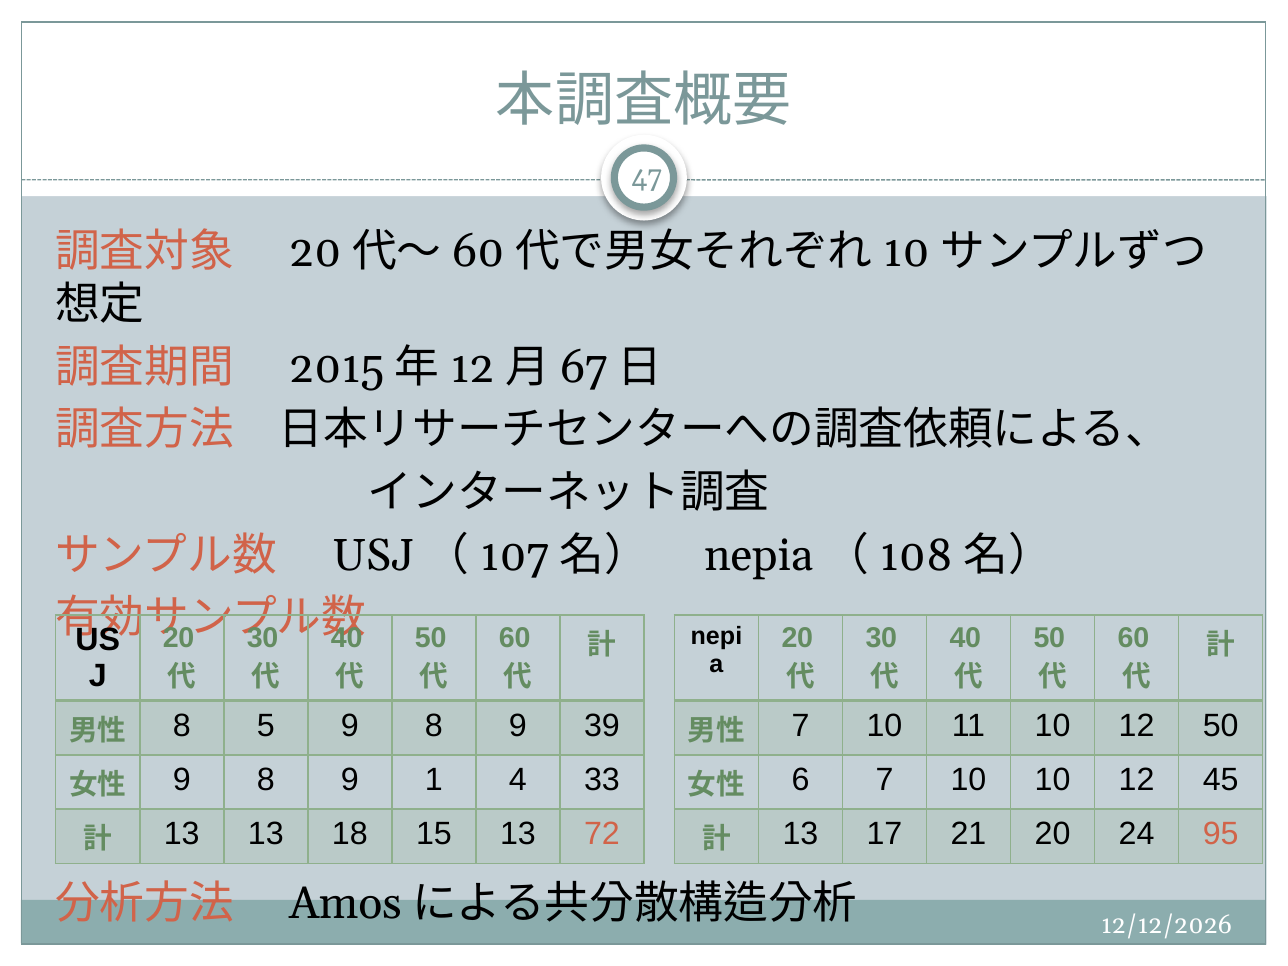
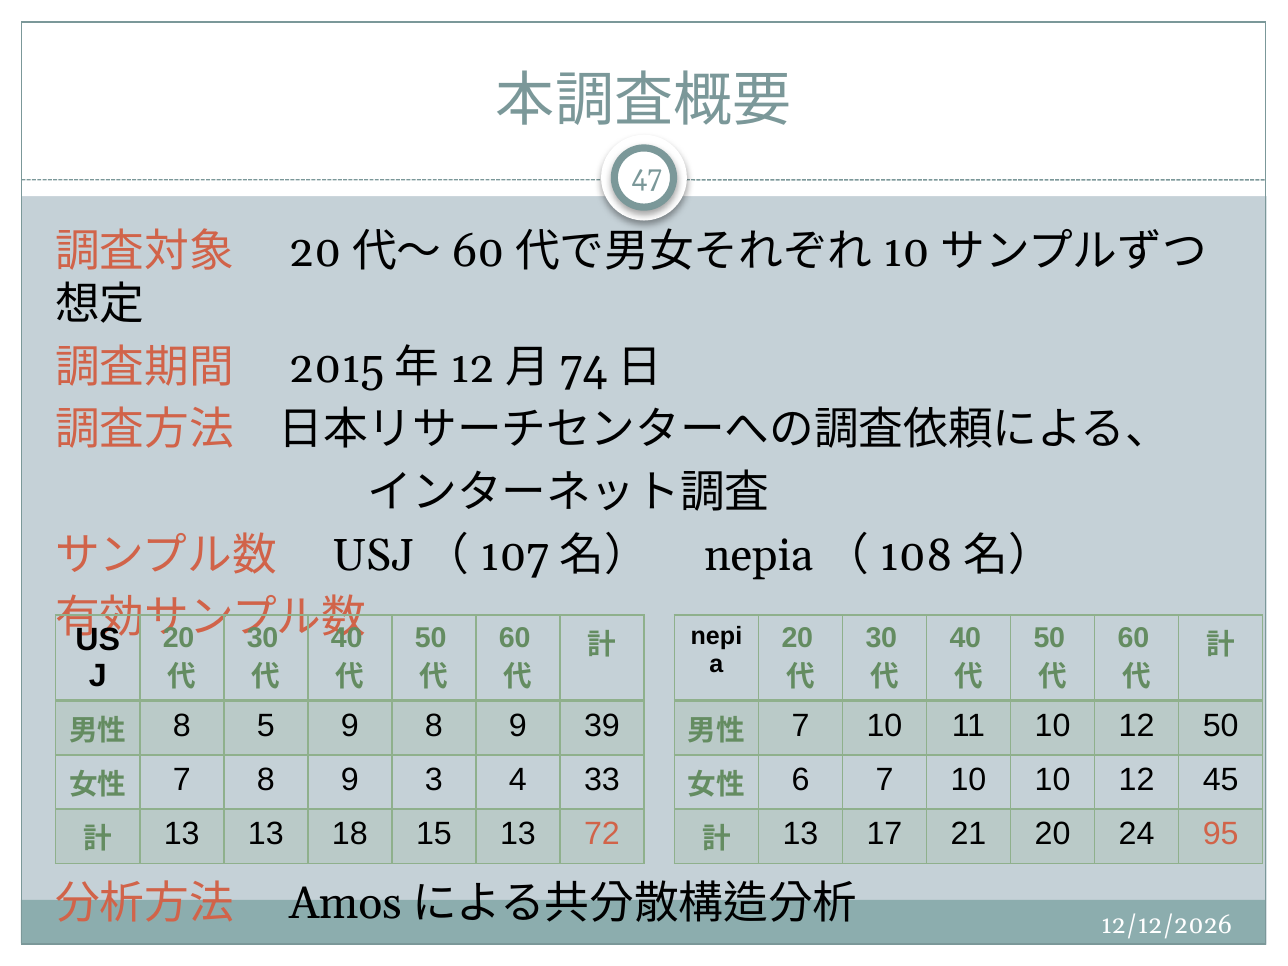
67: 67 -> 74
9 at (182, 780): 9 -> 7
1: 1 -> 3
